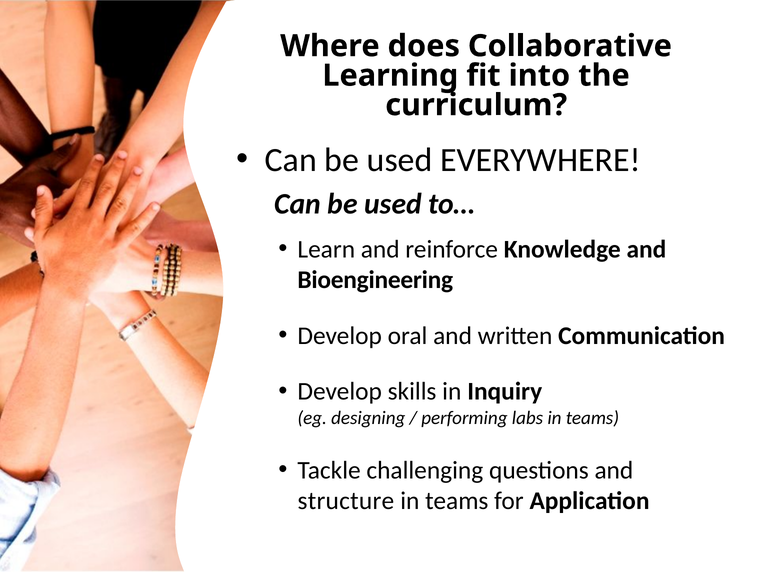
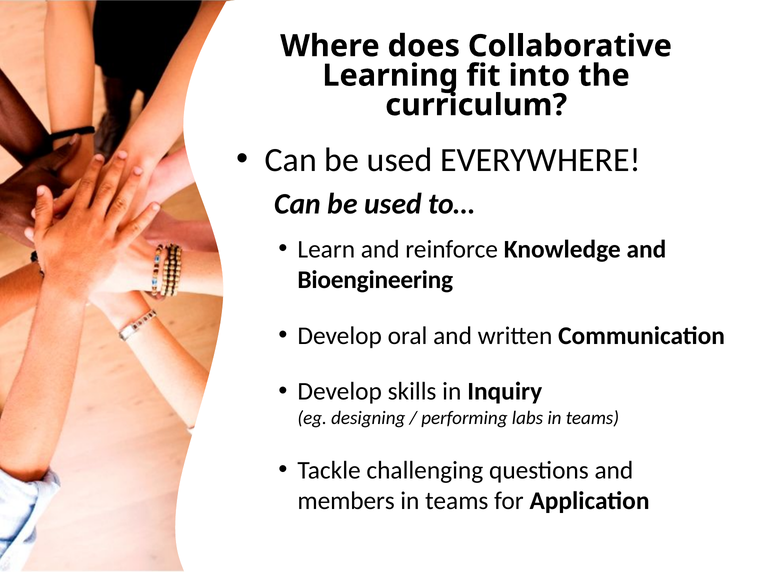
structure: structure -> members
